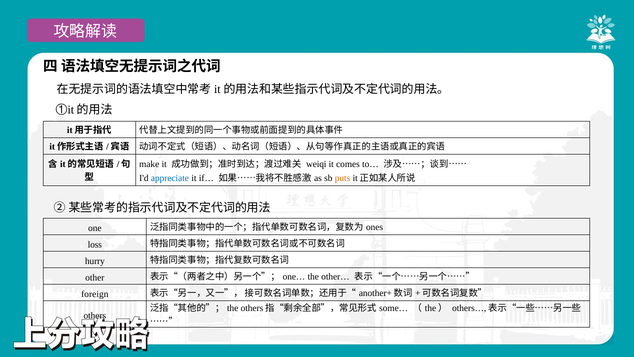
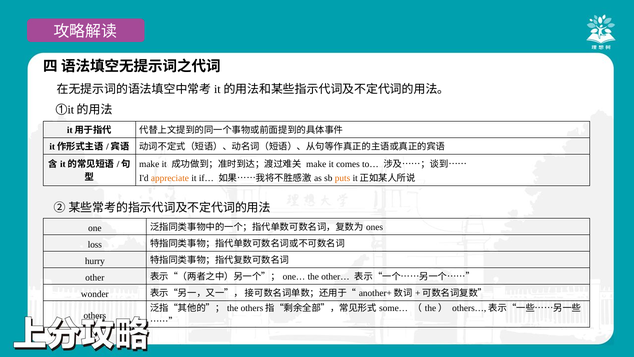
weiqi at (316, 164): weiqi -> make
appreciate colour: blue -> orange
foreign: foreign -> wonder
